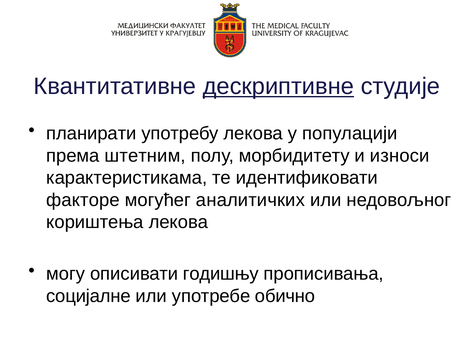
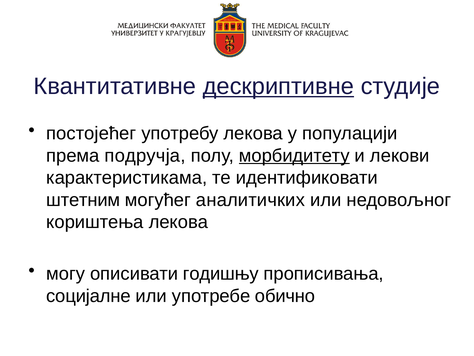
планирати: планирати -> постојећег
штетним: штетним -> подручја
морбидитету underline: none -> present
износи: износи -> лекови
факторе: факторе -> штетним
